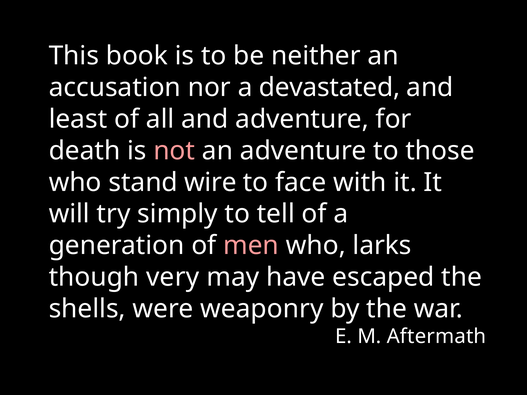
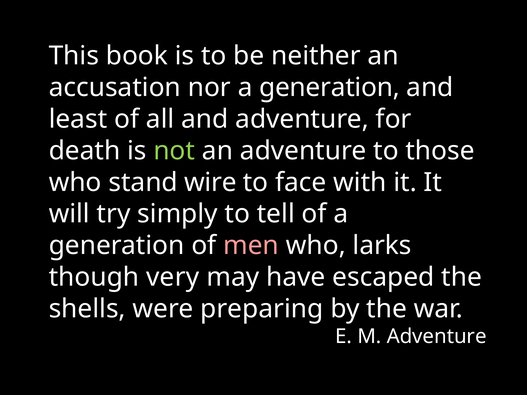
nor a devastated: devastated -> generation
not colour: pink -> light green
weaponry: weaponry -> preparing
M Aftermath: Aftermath -> Adventure
